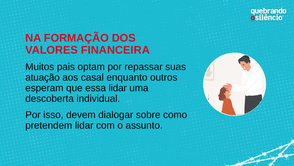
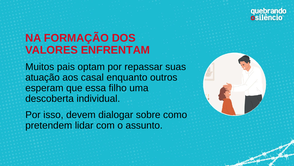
FINANCEIRA: FINANCEIRA -> ENFRENTAM
essa lidar: lidar -> filho
